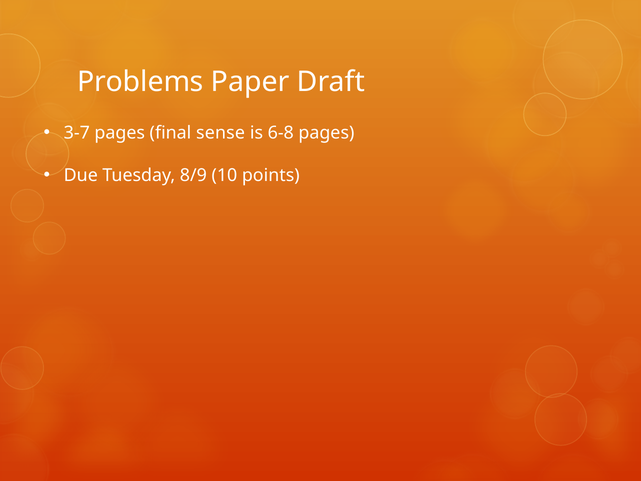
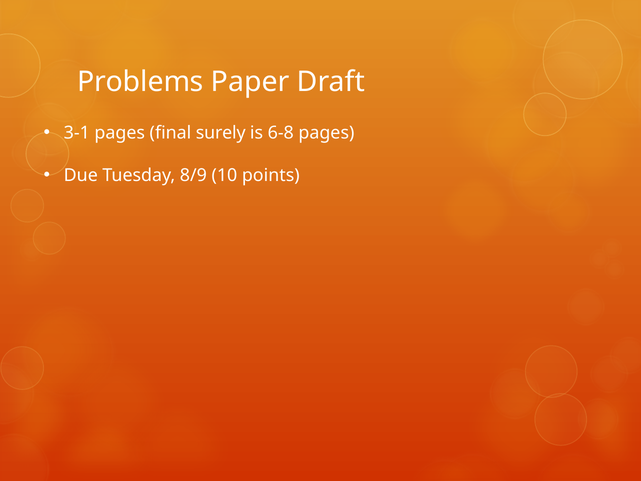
3-7: 3-7 -> 3-1
sense: sense -> surely
